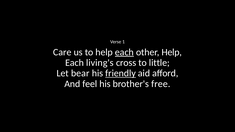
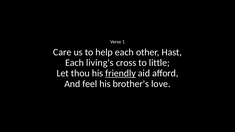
each at (124, 52) underline: present -> none
other Help: Help -> Hast
bear: bear -> thou
free: free -> love
